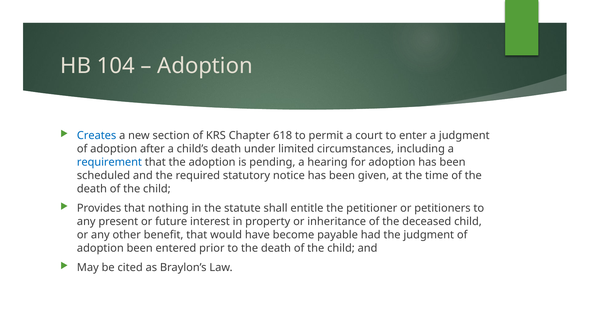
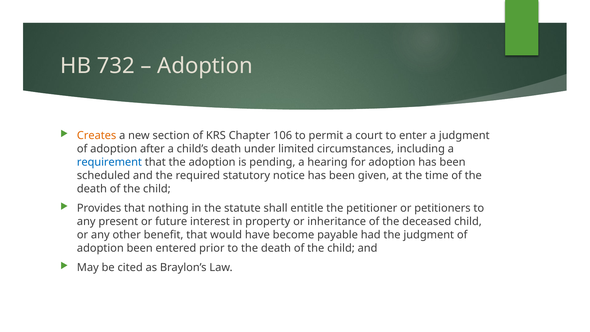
104: 104 -> 732
Creates colour: blue -> orange
618: 618 -> 106
